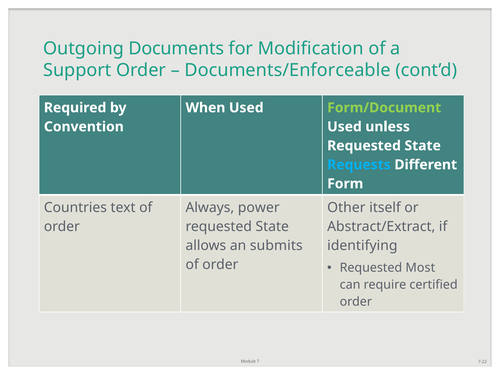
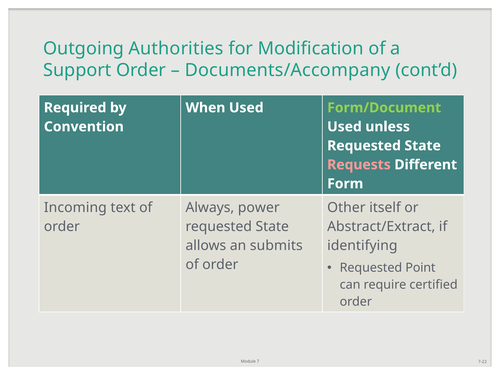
Documents: Documents -> Authorities
Documents/Enforceable: Documents/Enforceable -> Documents/Accompany
Requests colour: light blue -> pink
Countries: Countries -> Incoming
Most: Most -> Point
